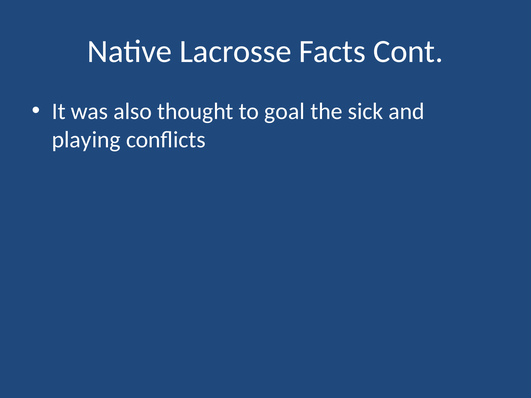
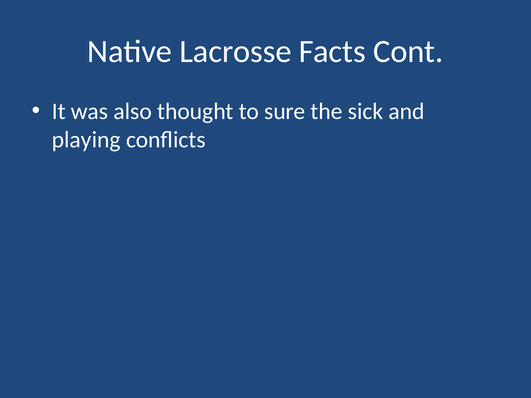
goal: goal -> sure
